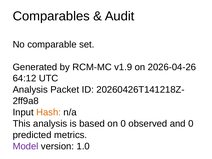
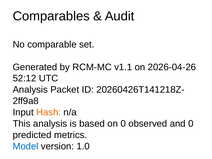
v1.9: v1.9 -> v1.1
64:12: 64:12 -> 52:12
Model colour: purple -> blue
